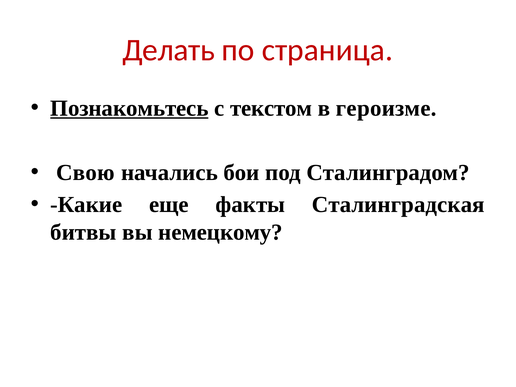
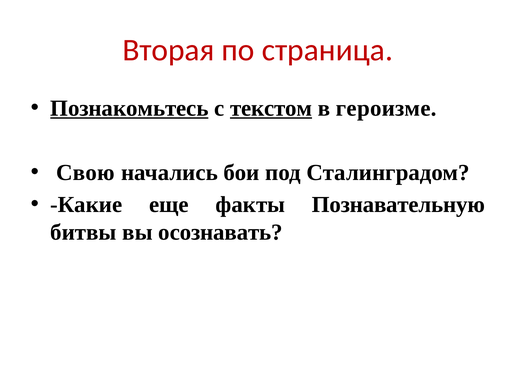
Делать: Делать -> Вторая
текстом underline: none -> present
Сталинградская: Сталинградская -> Познавательную
немецкому: немецкому -> осознавать
